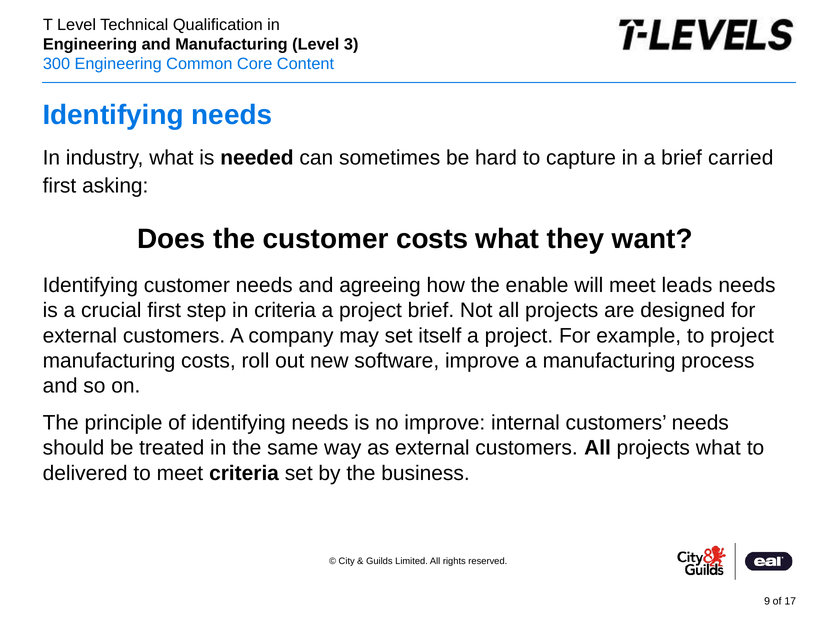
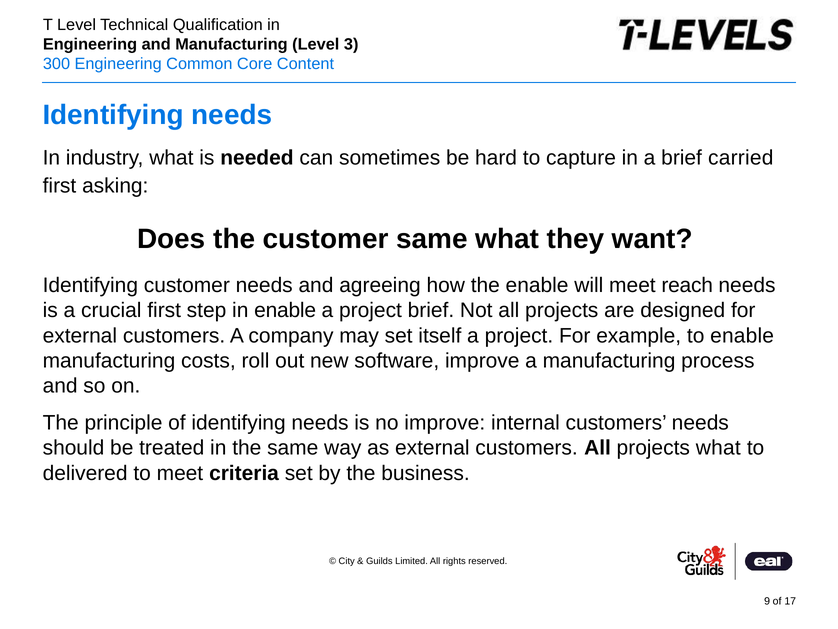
customer costs: costs -> same
leads: leads -> reach
in criteria: criteria -> enable
to project: project -> enable
